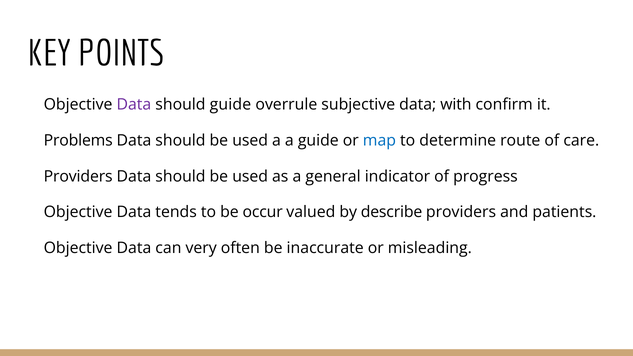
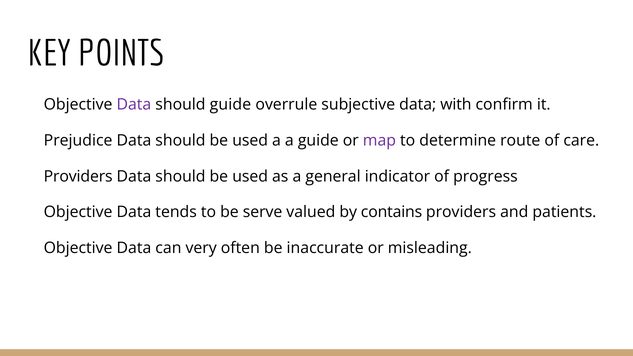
Problems: Problems -> Prejudice
map colour: blue -> purple
occur: occur -> serve
describe: describe -> contains
